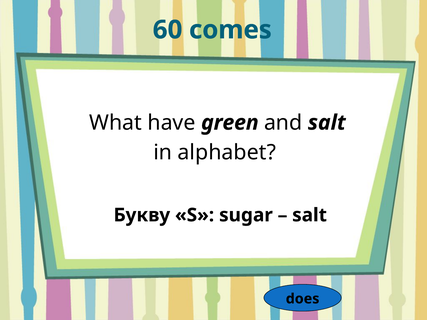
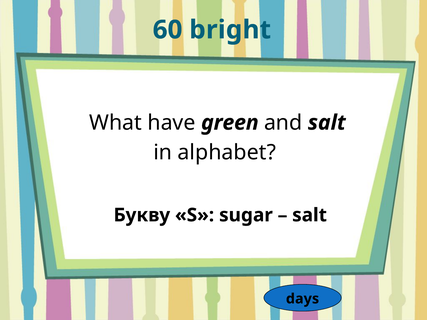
comes: comes -> bright
does: does -> days
